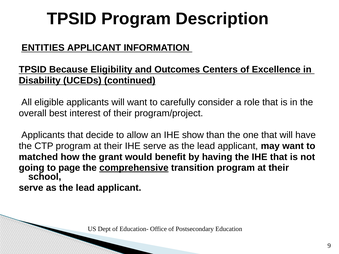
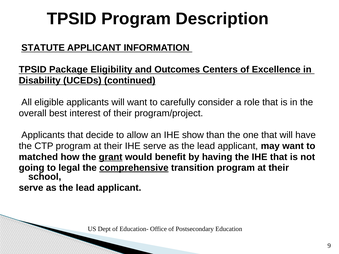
ENTITIES: ENTITIES -> STATUTE
Because: Because -> Package
grant underline: none -> present
page: page -> legal
